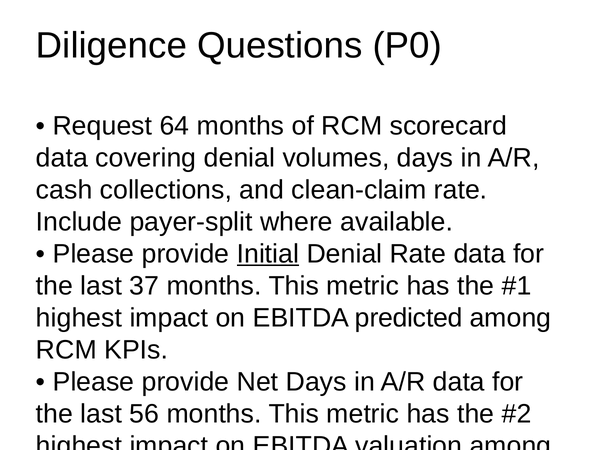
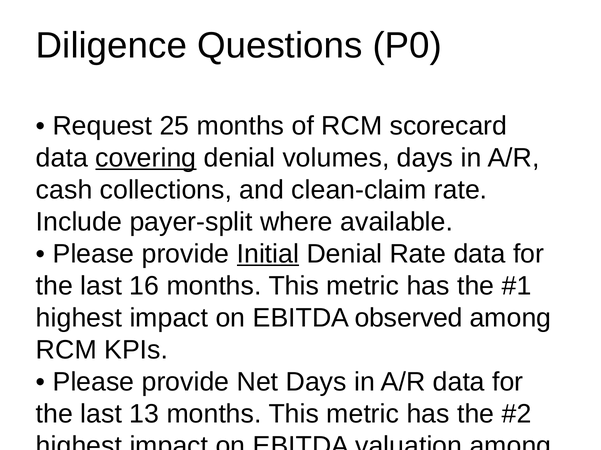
64: 64 -> 25
covering underline: none -> present
37: 37 -> 16
predicted: predicted -> observed
56: 56 -> 13
